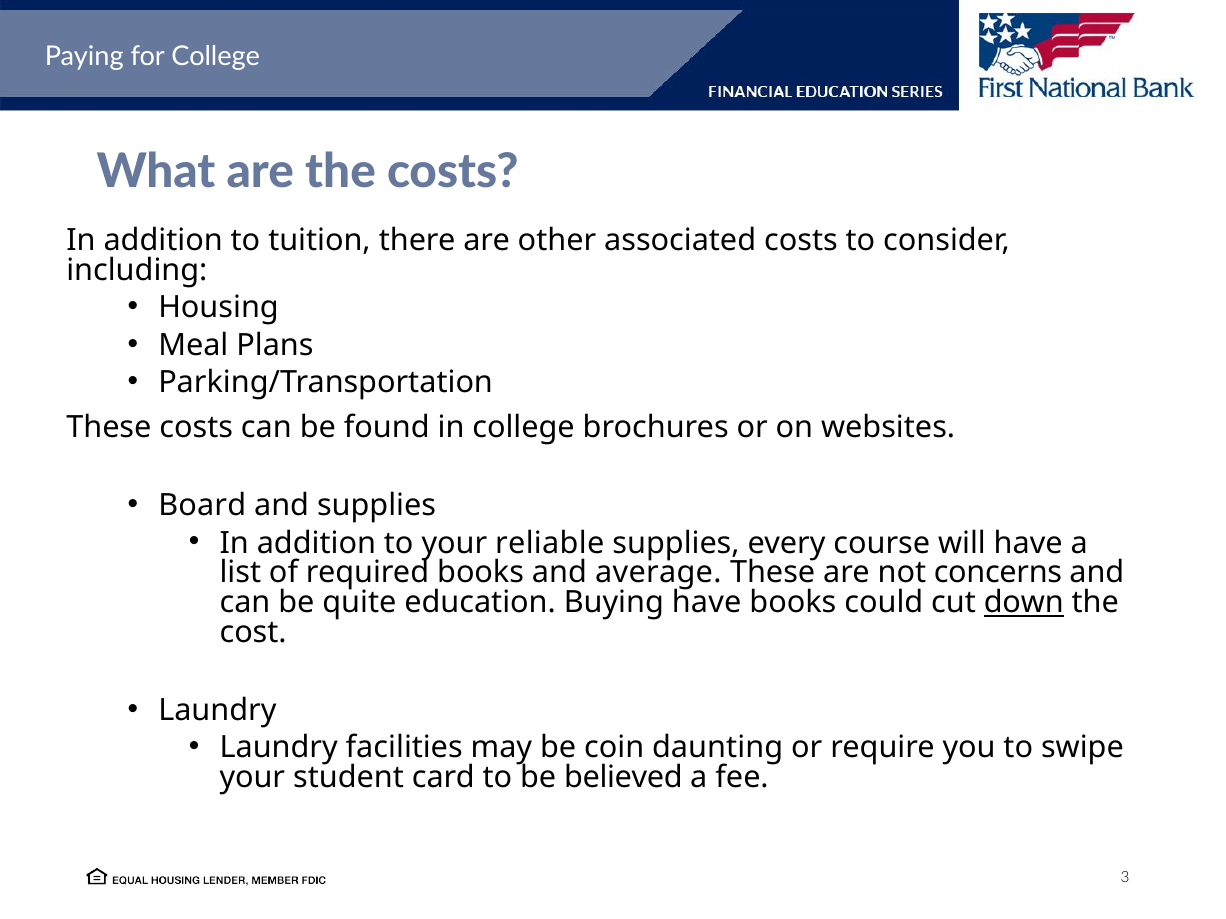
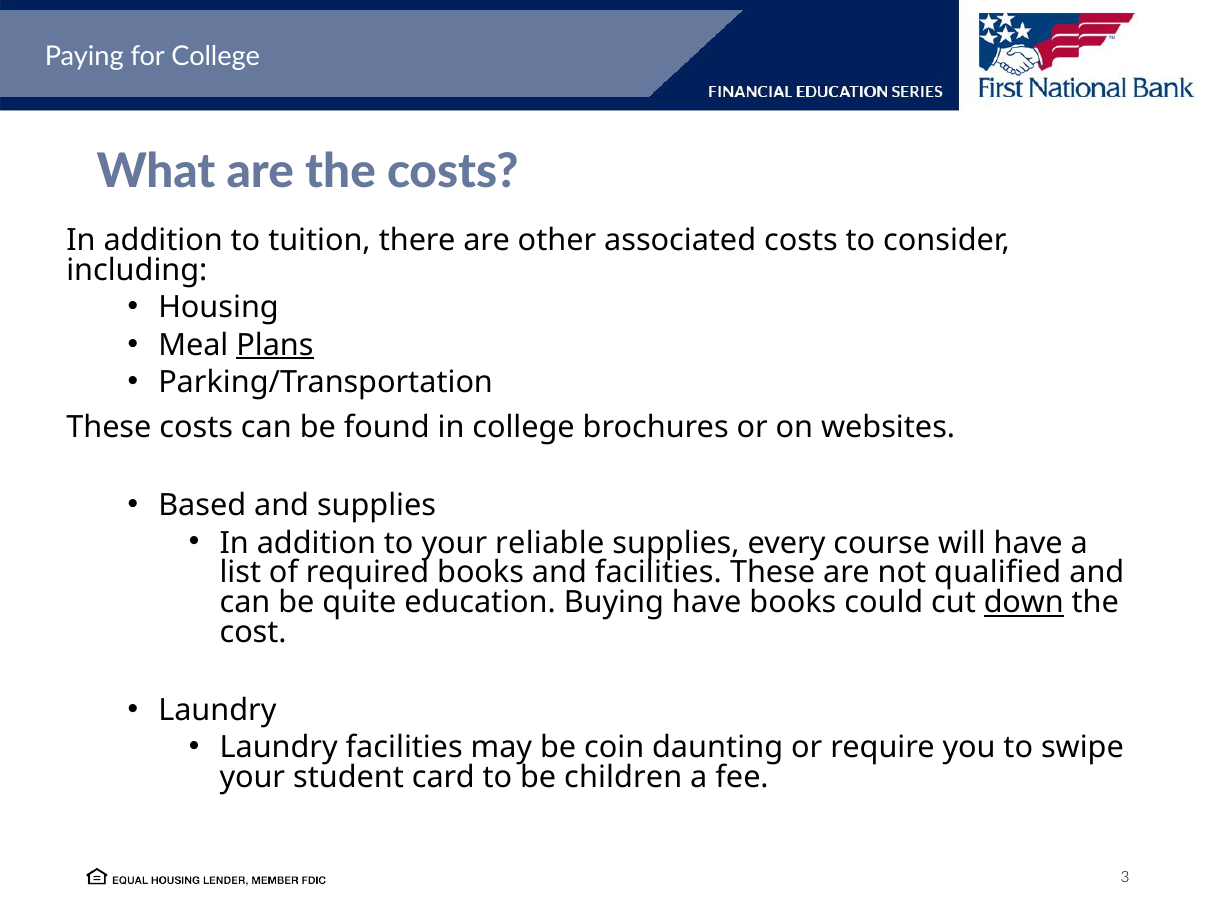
Plans underline: none -> present
Board: Board -> Based
and average: average -> facilities
concerns: concerns -> qualified
believed: believed -> children
